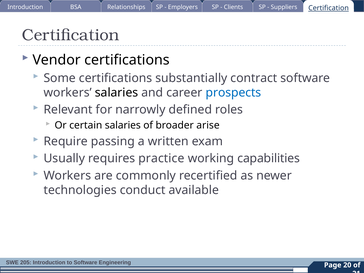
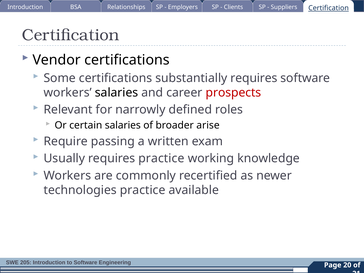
substantially contract: contract -> requires
prospects colour: blue -> red
capabilities: capabilities -> knowledge
technologies conduct: conduct -> practice
